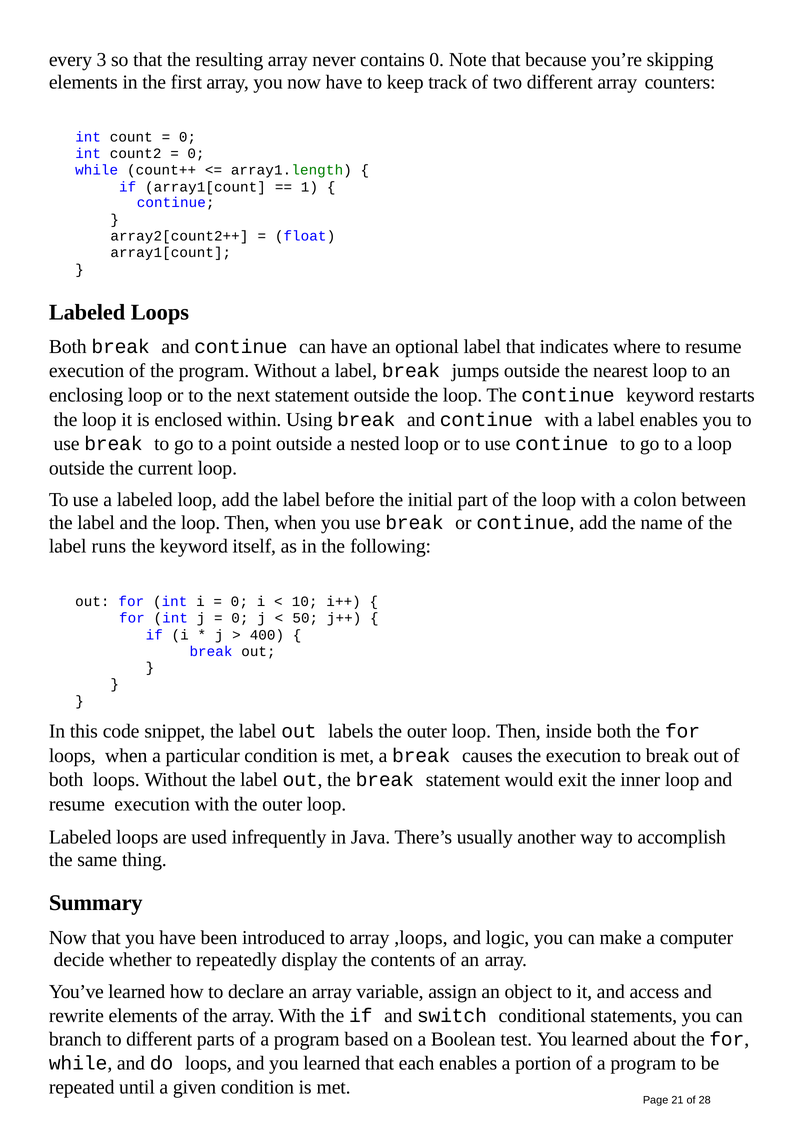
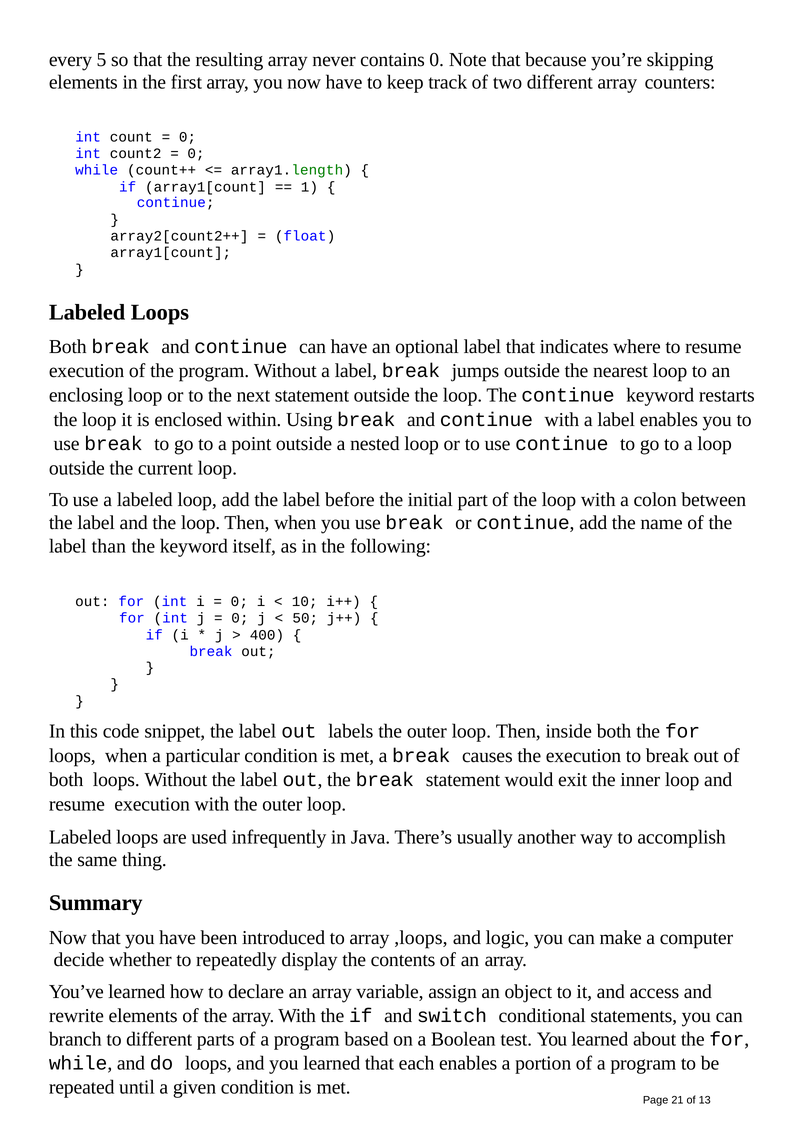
3: 3 -> 5
runs: runs -> than
28: 28 -> 13
